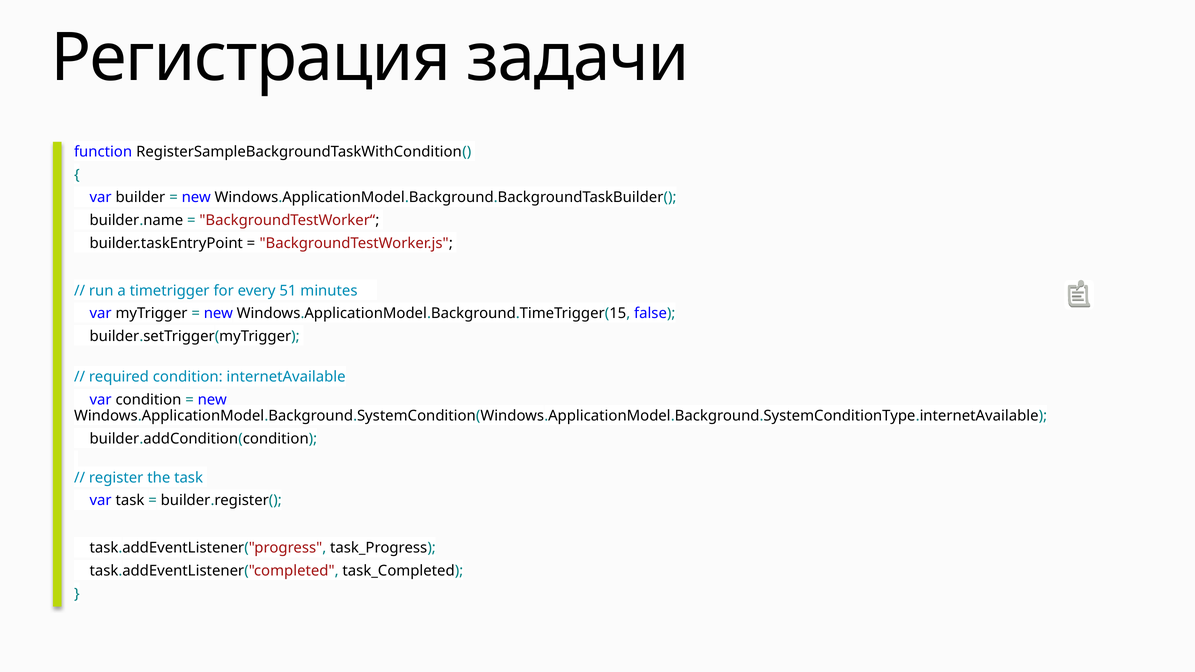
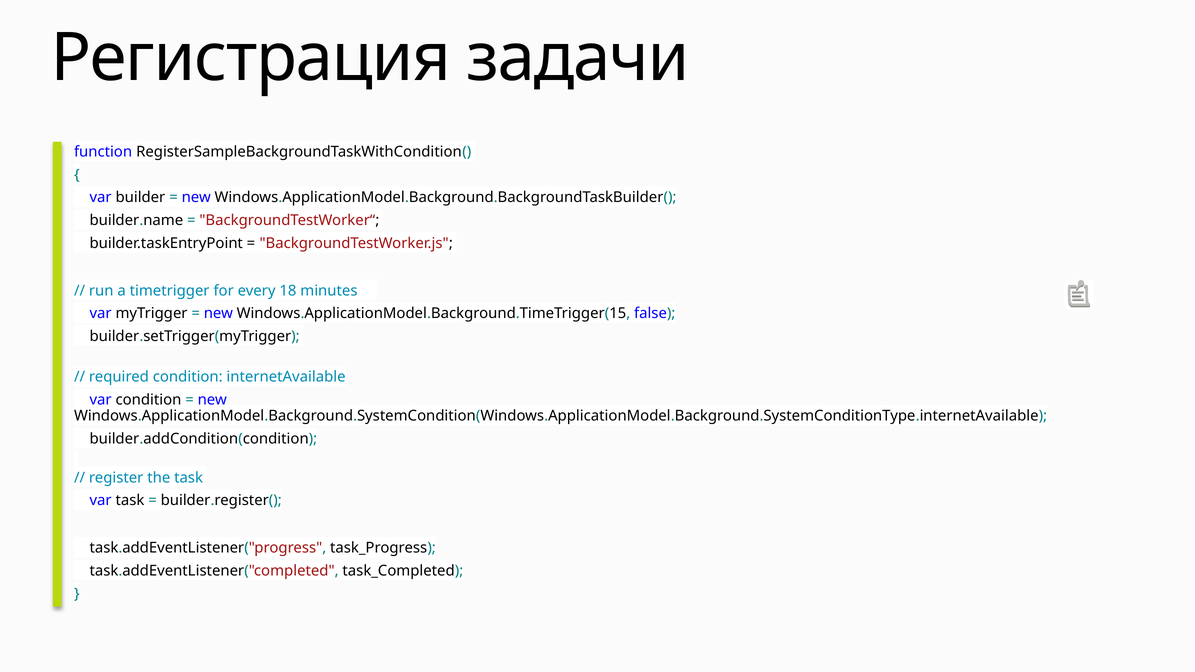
51: 51 -> 18
